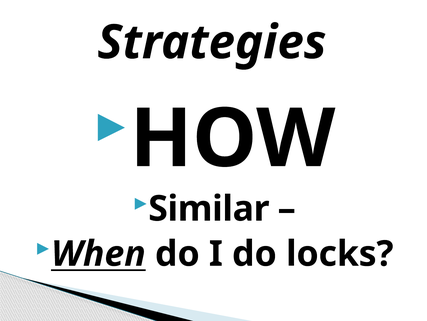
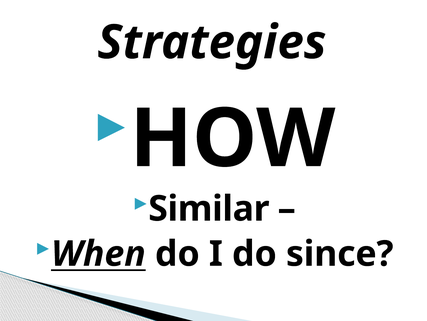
locks: locks -> since
